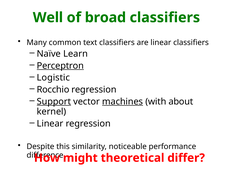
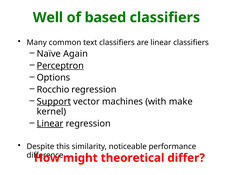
broad: broad -> based
Learn: Learn -> Again
Logistic: Logistic -> Options
machines underline: present -> none
about: about -> make
Linear at (50, 123) underline: none -> present
